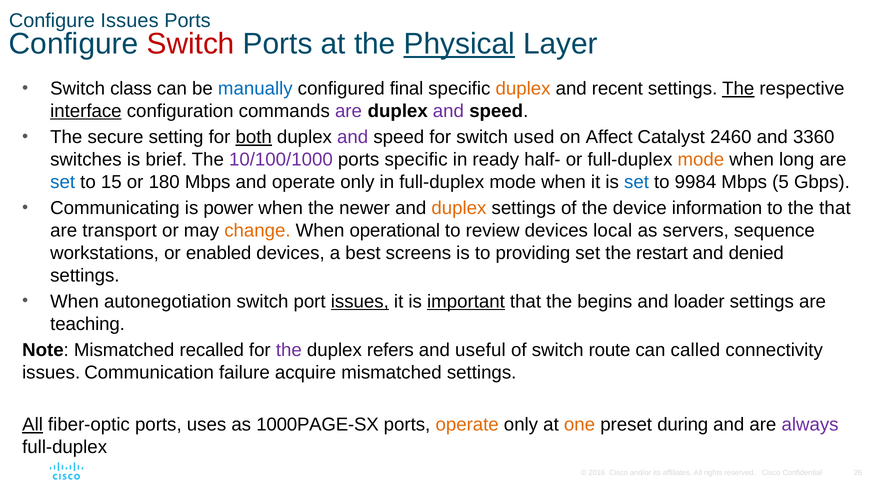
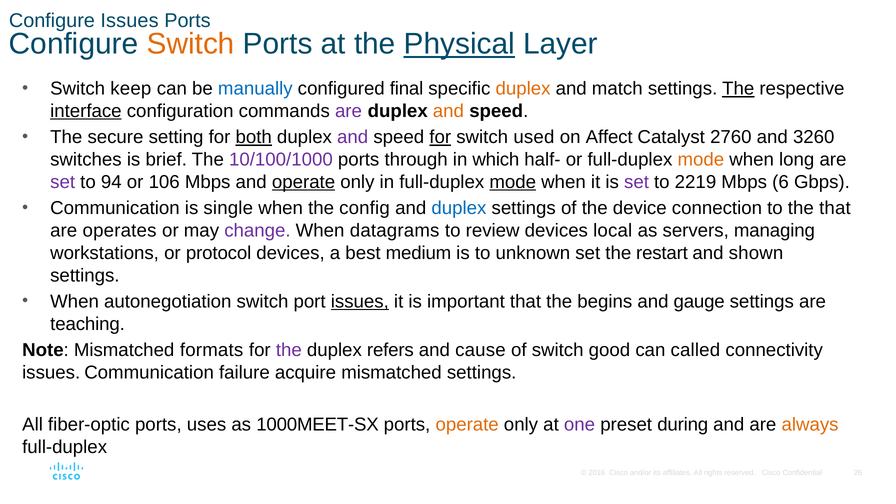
Switch at (191, 44) colour: red -> orange
class: class -> keep
recent: recent -> match
and at (448, 111) colour: purple -> orange
for at (440, 137) underline: none -> present
2460: 2460 -> 2760
3360: 3360 -> 3260
ports specific: specific -> through
ready: ready -> which
set at (63, 182) colour: blue -> purple
15: 15 -> 94
180: 180 -> 106
operate at (304, 182) underline: none -> present
mode at (513, 182) underline: none -> present
set at (636, 182) colour: blue -> purple
9984: 9984 -> 2219
5: 5 -> 6
Communicating at (115, 208): Communicating -> Communication
power: power -> single
newer: newer -> config
duplex at (459, 208) colour: orange -> blue
information: information -> connection
transport: transport -> operates
change colour: orange -> purple
operational: operational -> datagrams
sequence: sequence -> managing
enabled: enabled -> protocol
screens: screens -> medium
providing: providing -> unknown
denied: denied -> shown
important underline: present -> none
loader: loader -> gauge
recalled: recalled -> formats
useful: useful -> cause
route: route -> good
All at (33, 425) underline: present -> none
1000PAGE-SX: 1000PAGE-SX -> 1000MEET-SX
one colour: orange -> purple
always colour: purple -> orange
